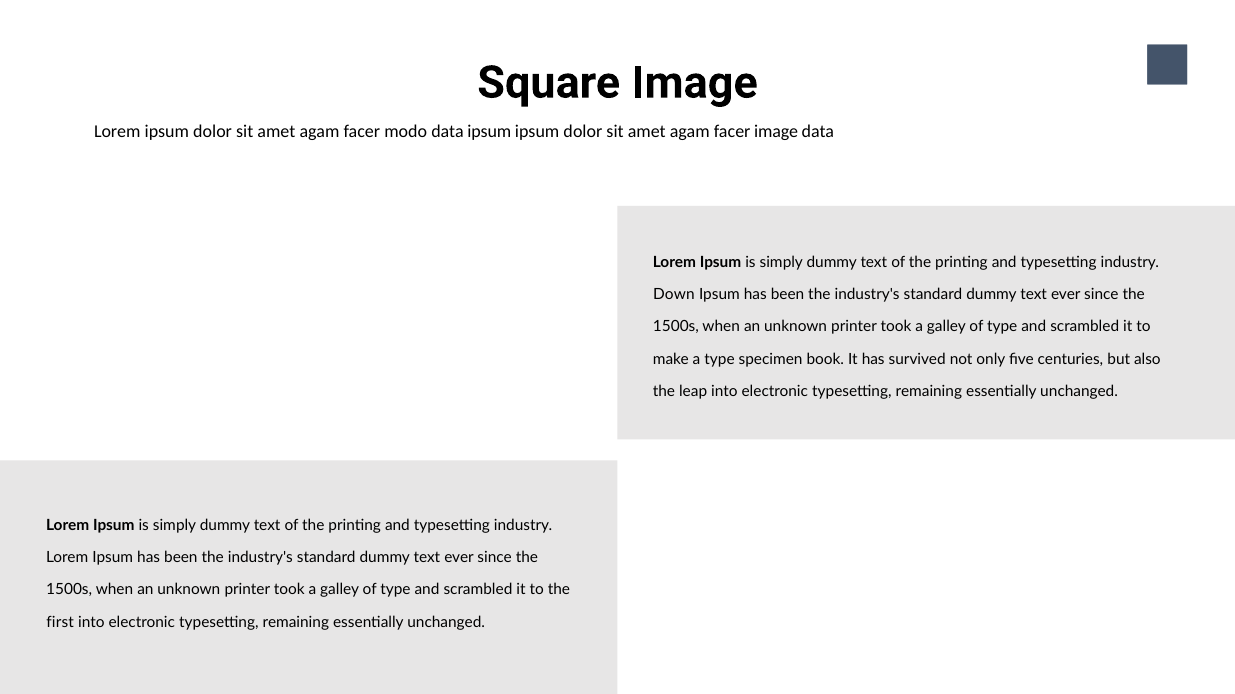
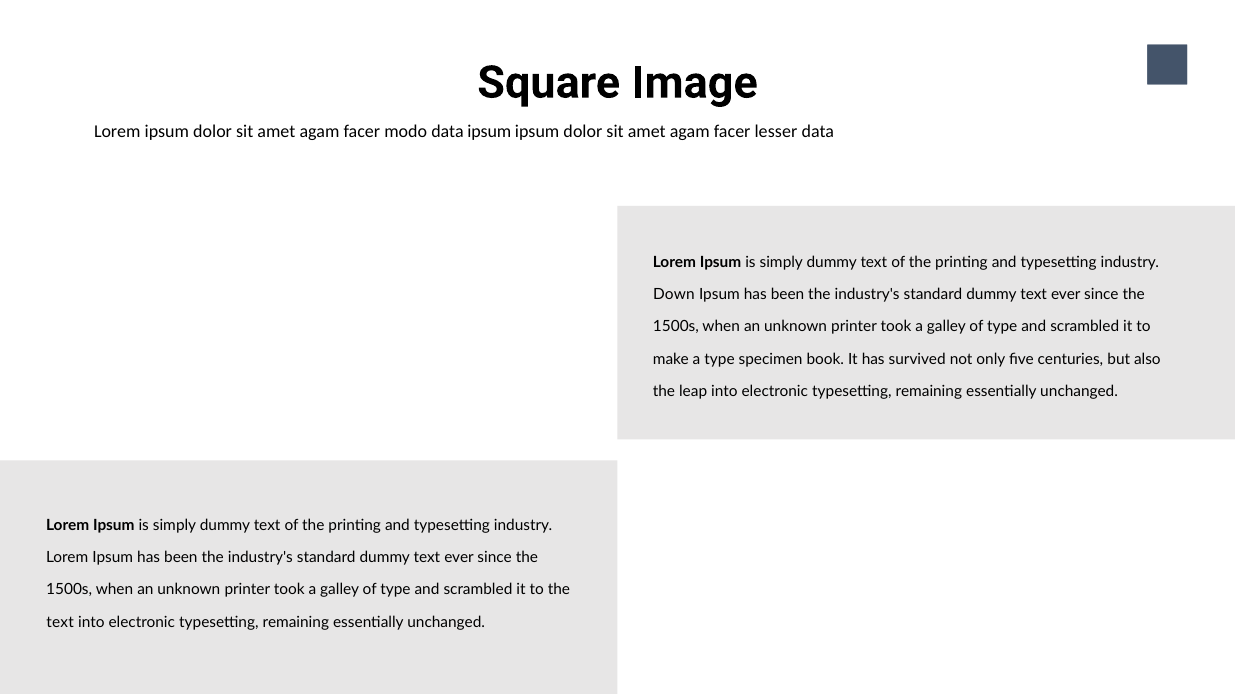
facer image: image -> lesser
first at (60, 623): first -> text
